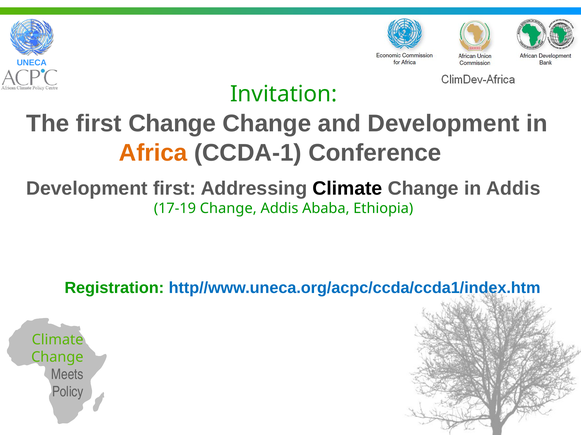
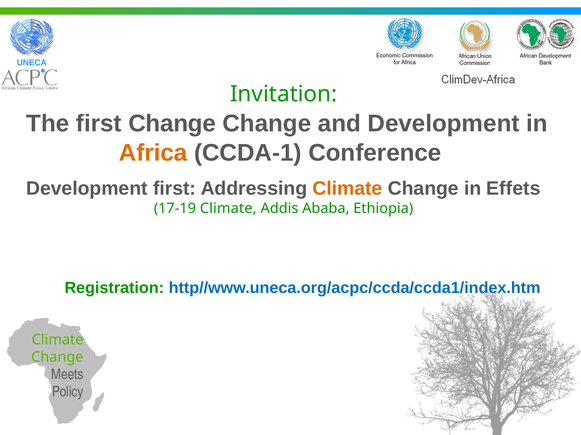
Climate at (347, 189) colour: black -> orange
in Addis: Addis -> Effets
17-19 Change: Change -> Climate
